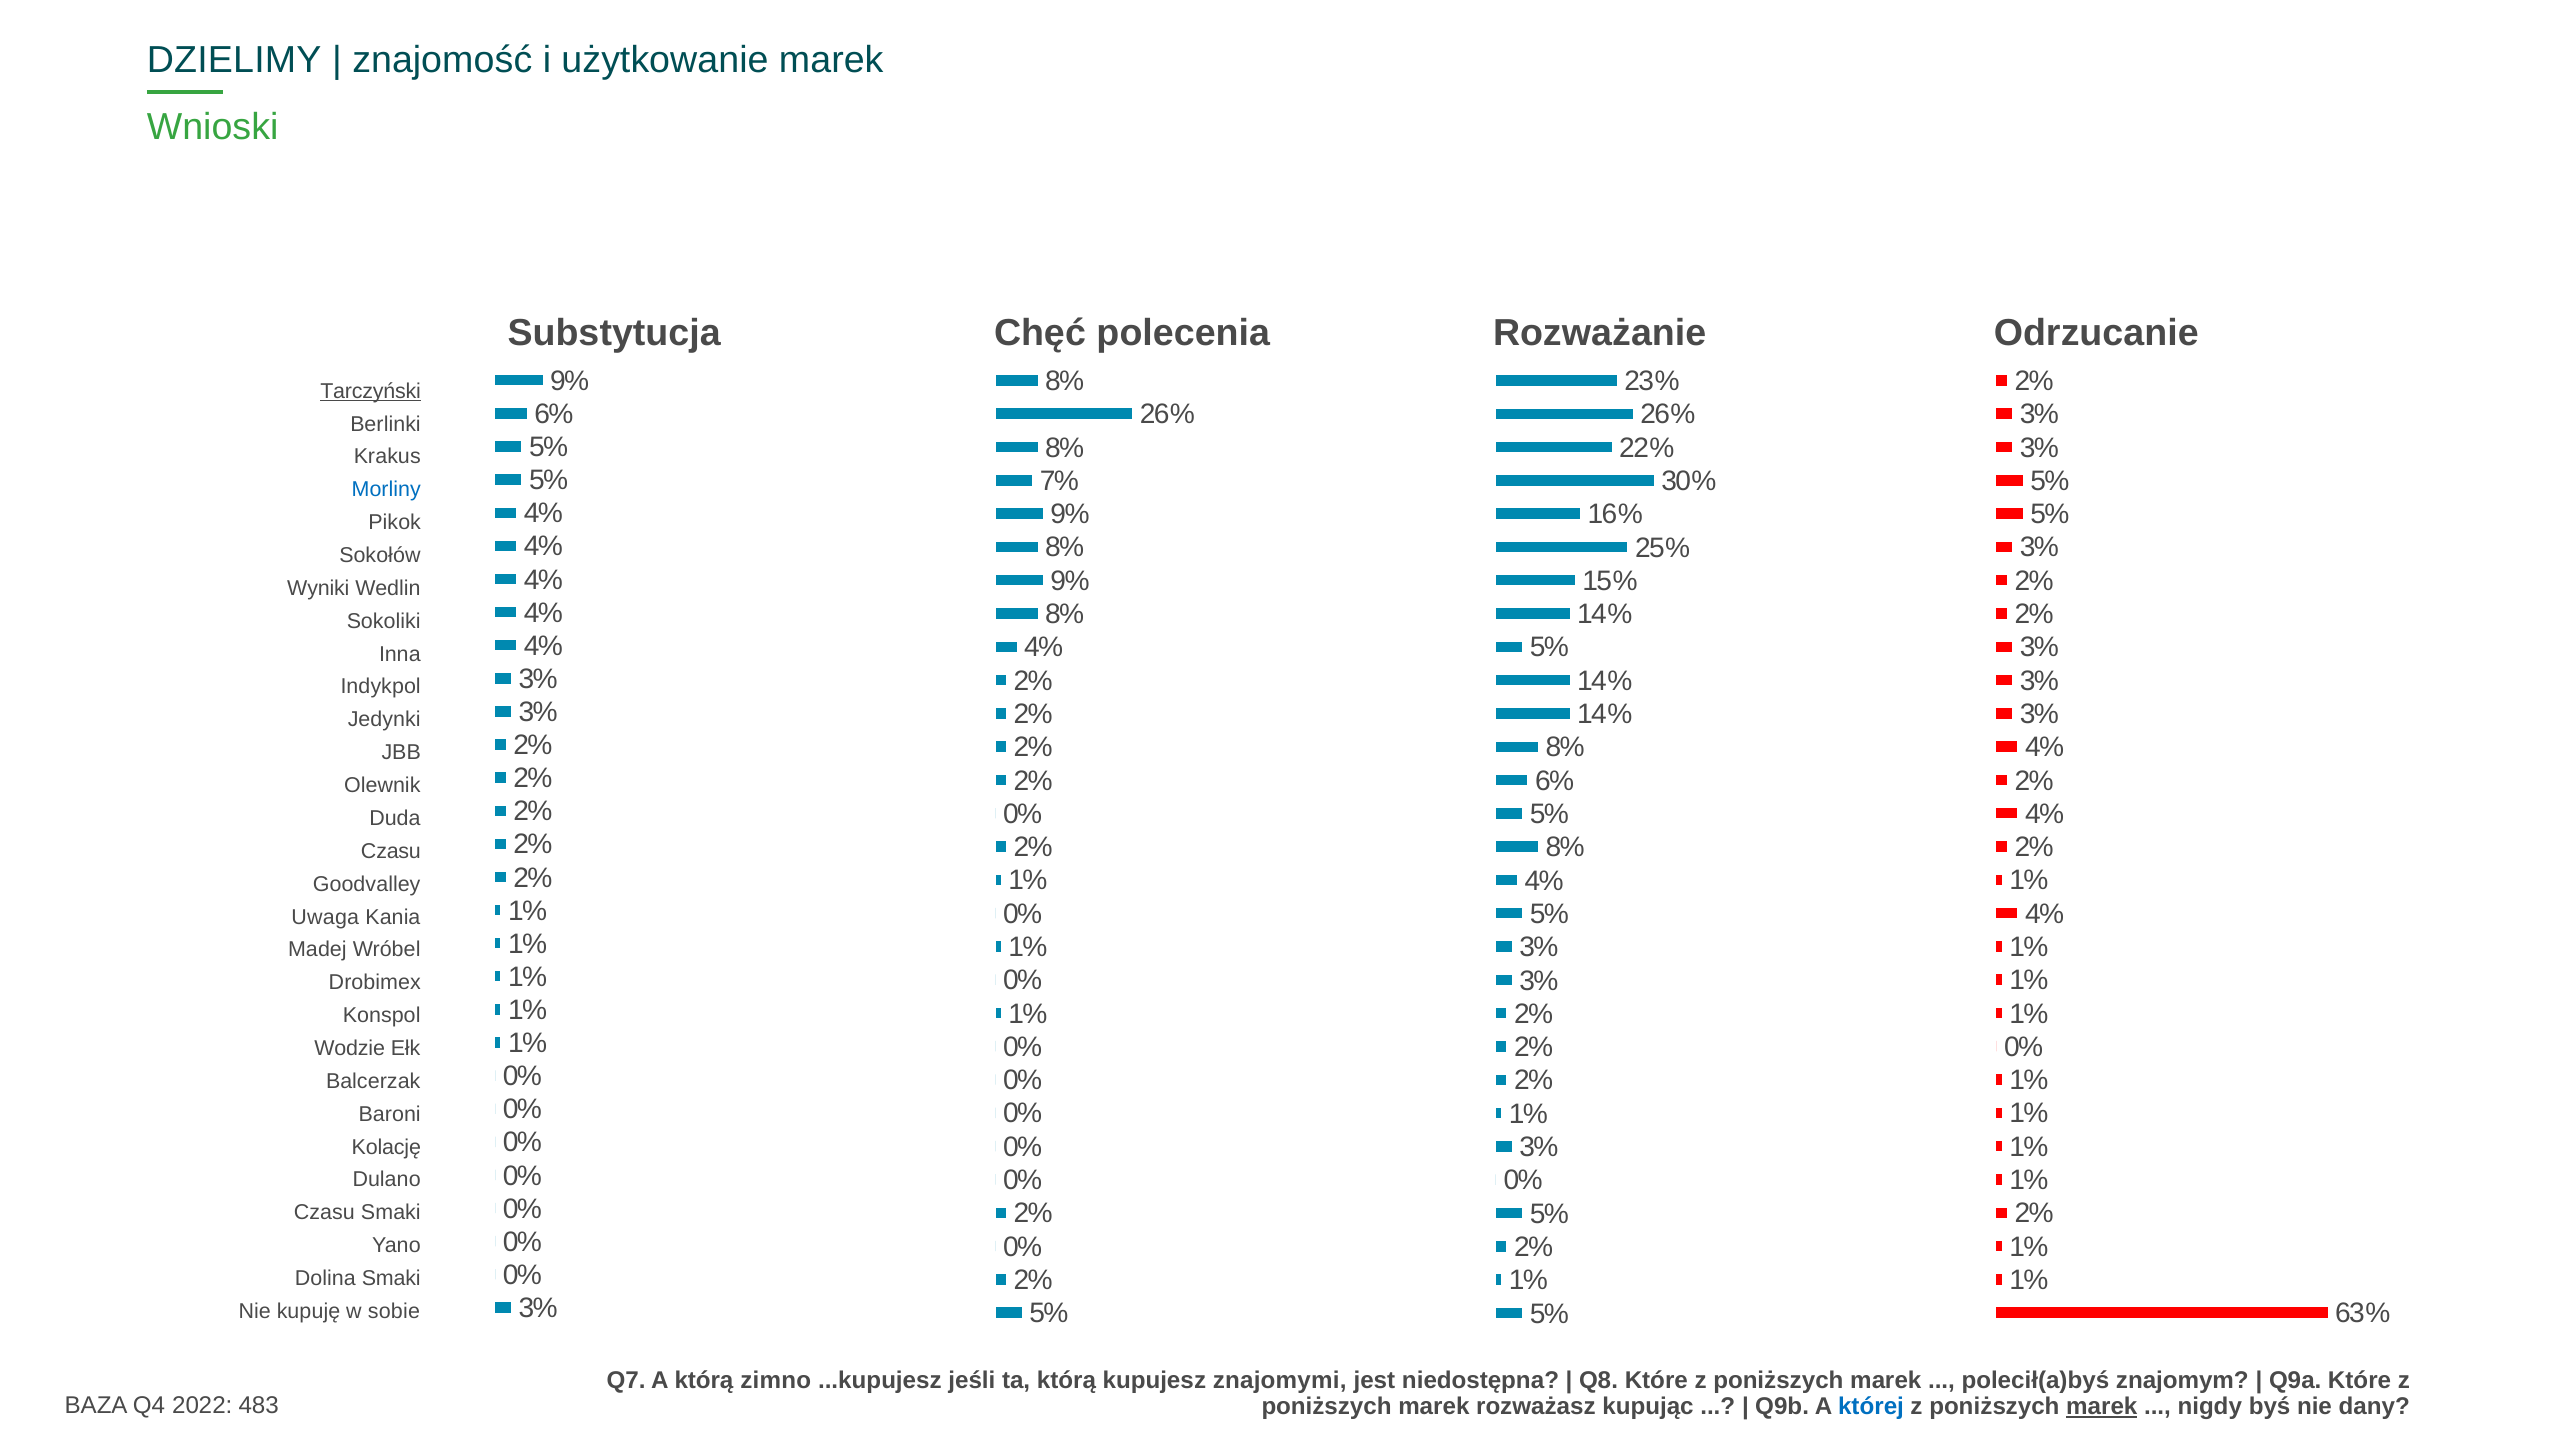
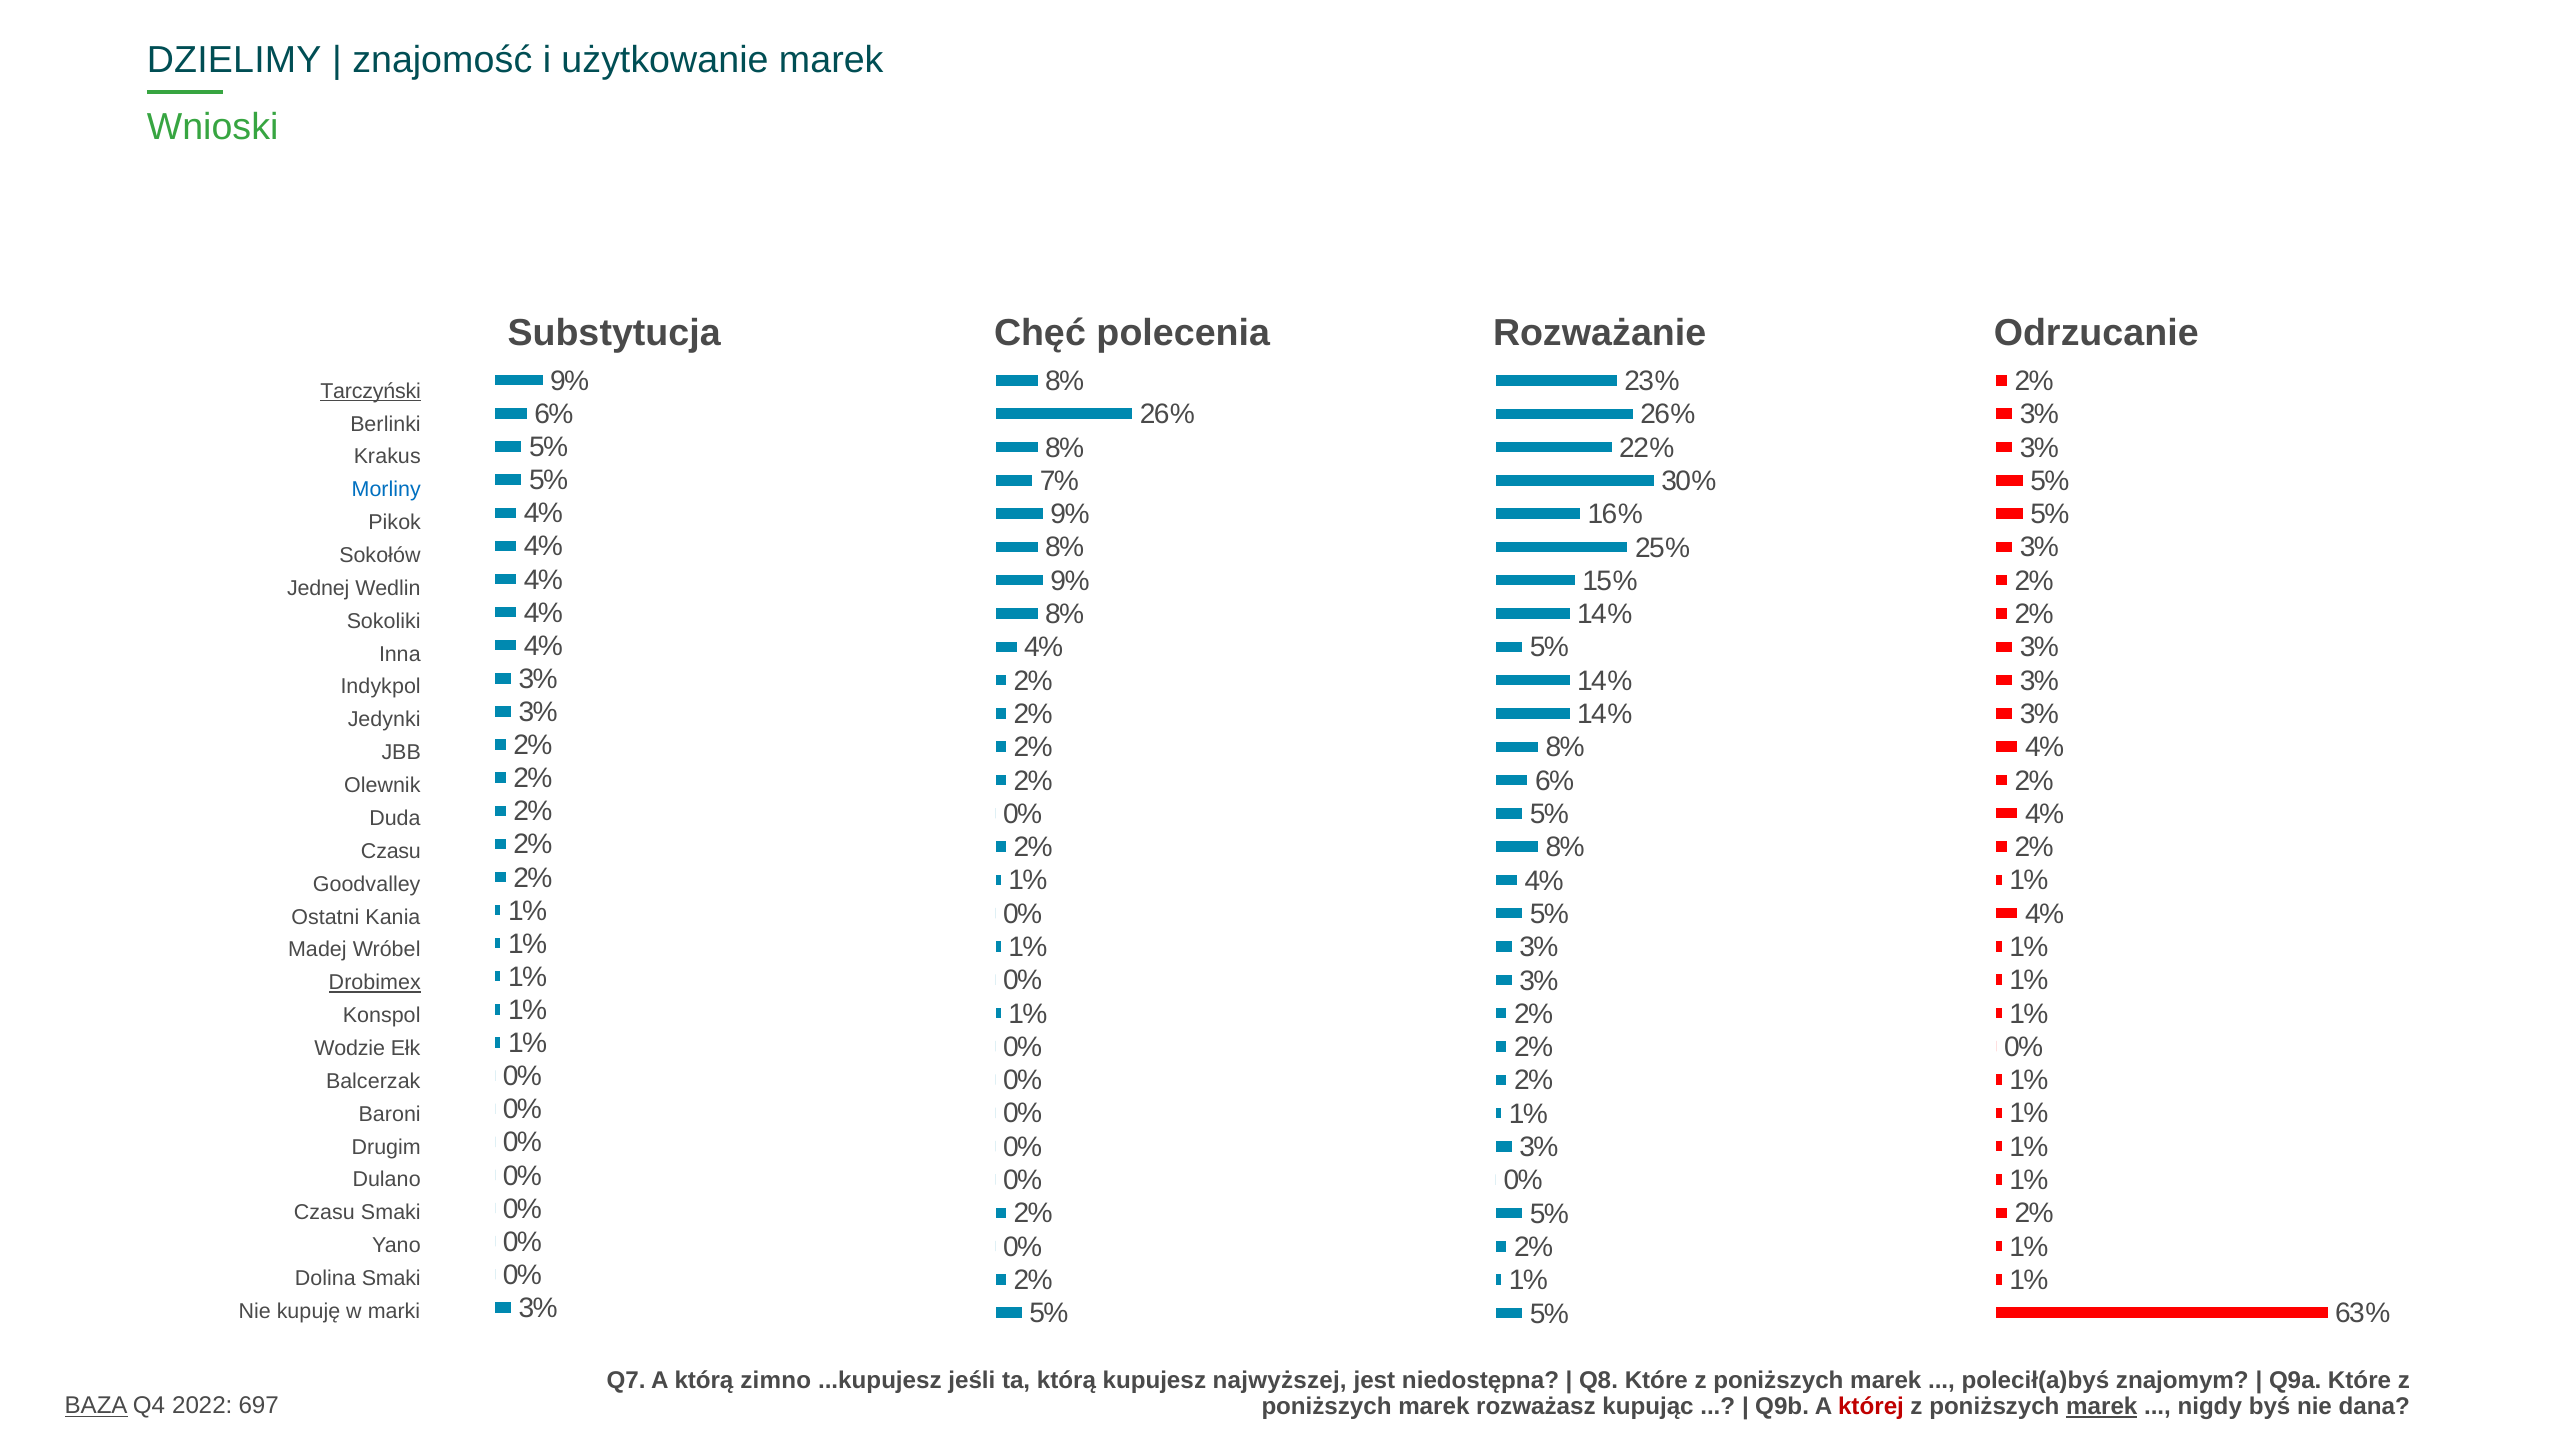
Wyniki: Wyniki -> Jednej
Uwaga: Uwaga -> Ostatni
Drobimex underline: none -> present
Kolację: Kolację -> Drugim
sobie: sobie -> marki
znajomymi: znajomymi -> najwyższej
BAZA underline: none -> present
483: 483 -> 697
której colour: blue -> red
dany: dany -> dana
